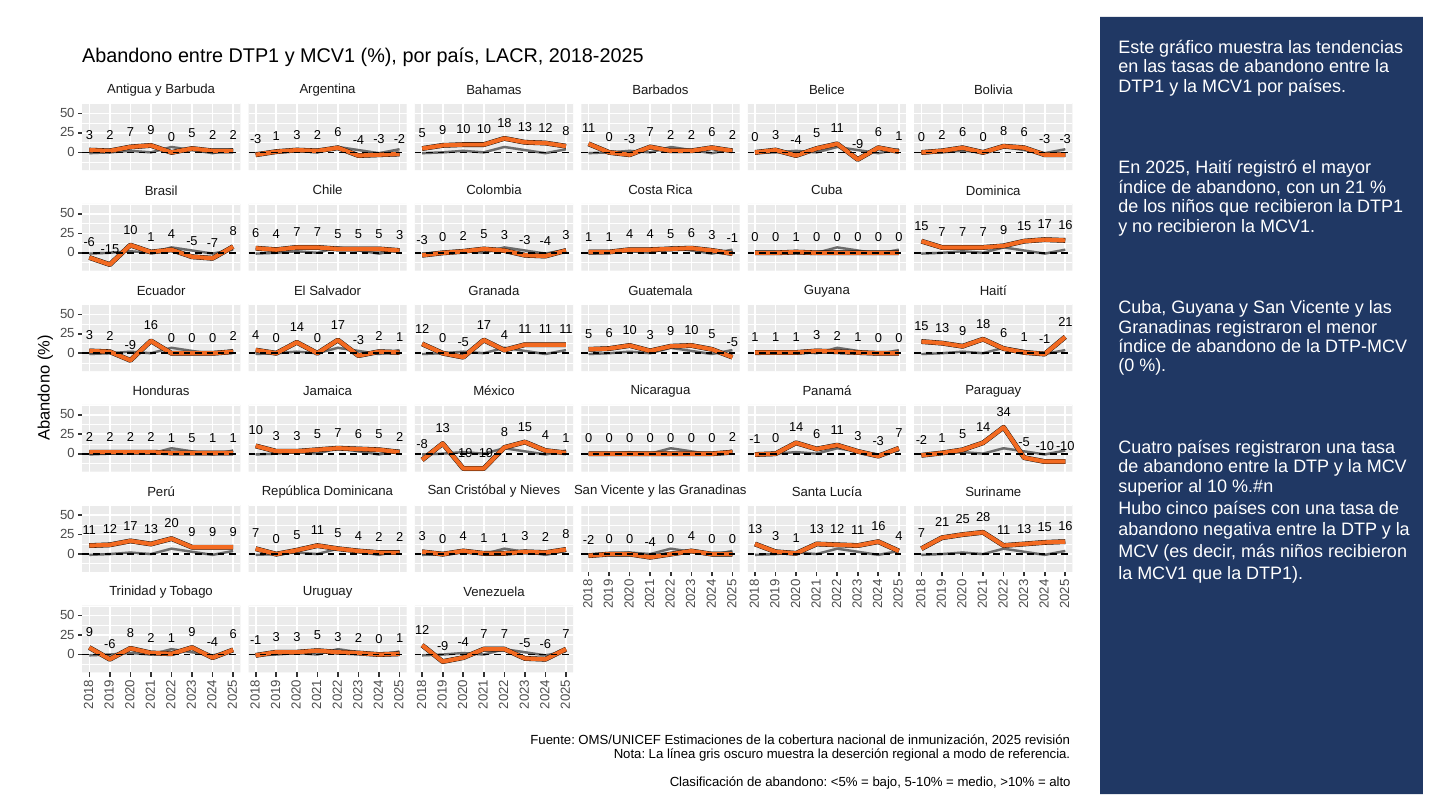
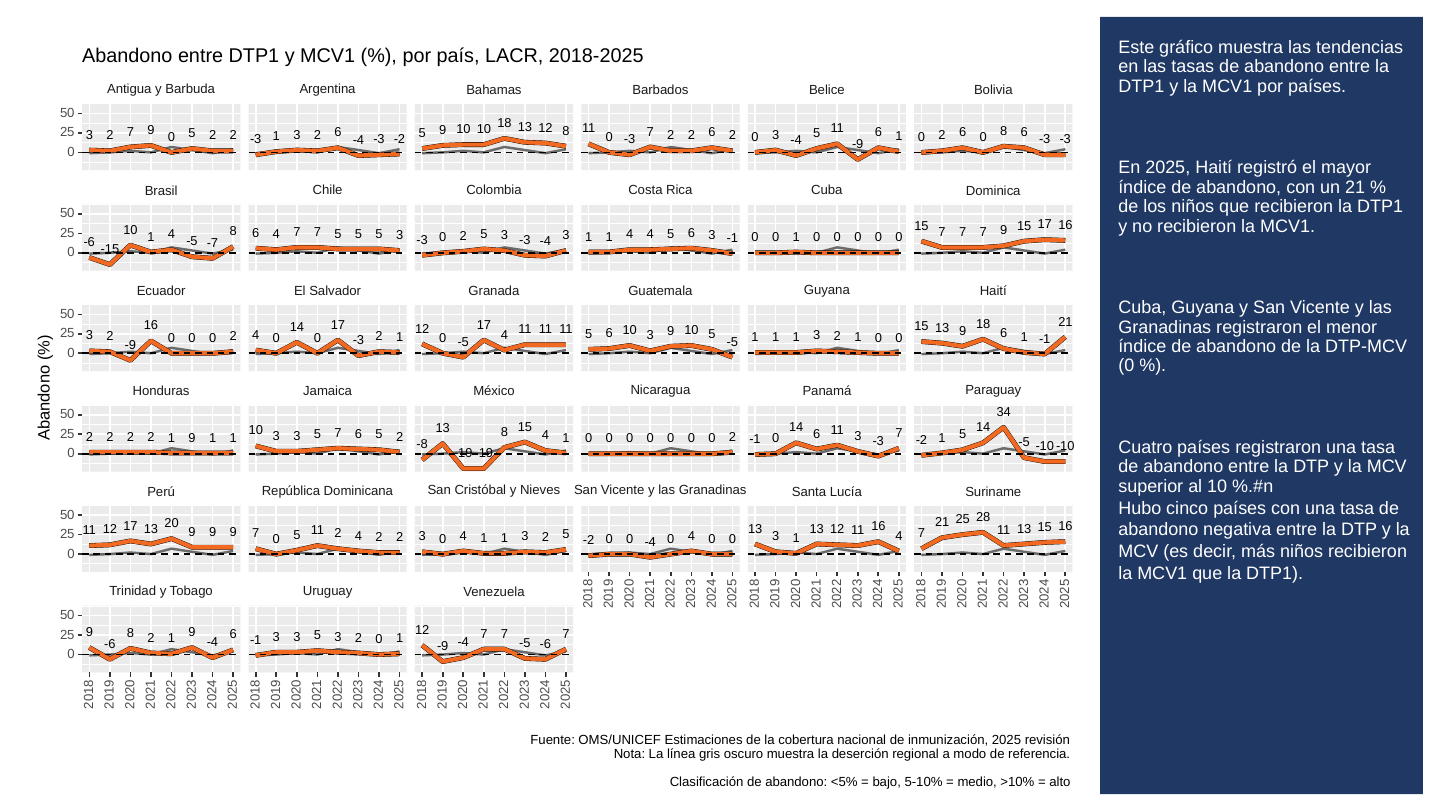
2 2 1 5: 5 -> 9
11 5: 5 -> 2
3 2 8: 8 -> 5
